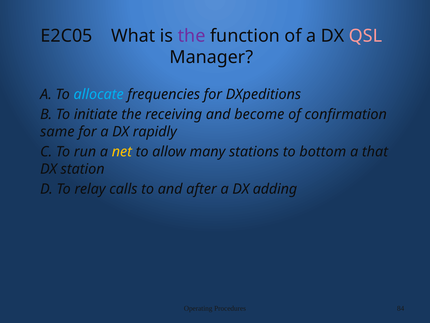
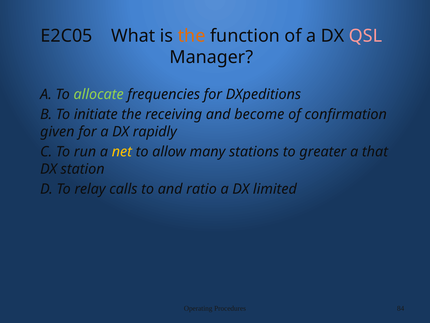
the at (192, 36) colour: purple -> orange
allocate colour: light blue -> light green
same: same -> given
bottom: bottom -> greater
after: after -> ratio
adding: adding -> limited
